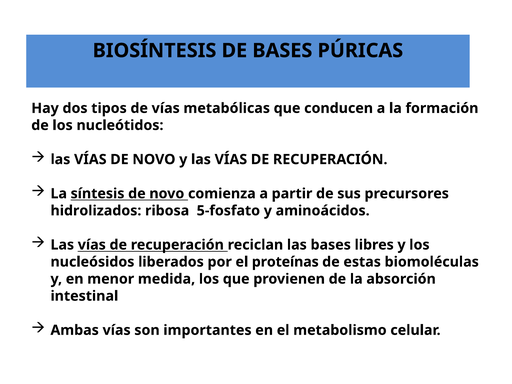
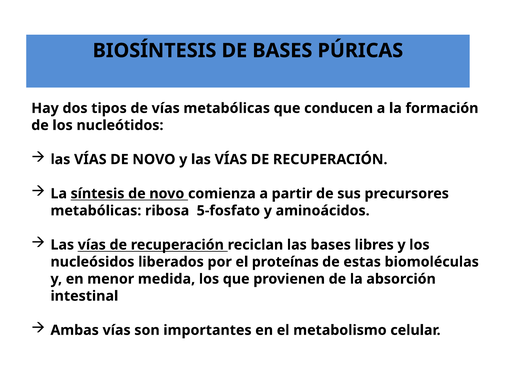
hidrolizados at (96, 211): hidrolizados -> metabólicas
